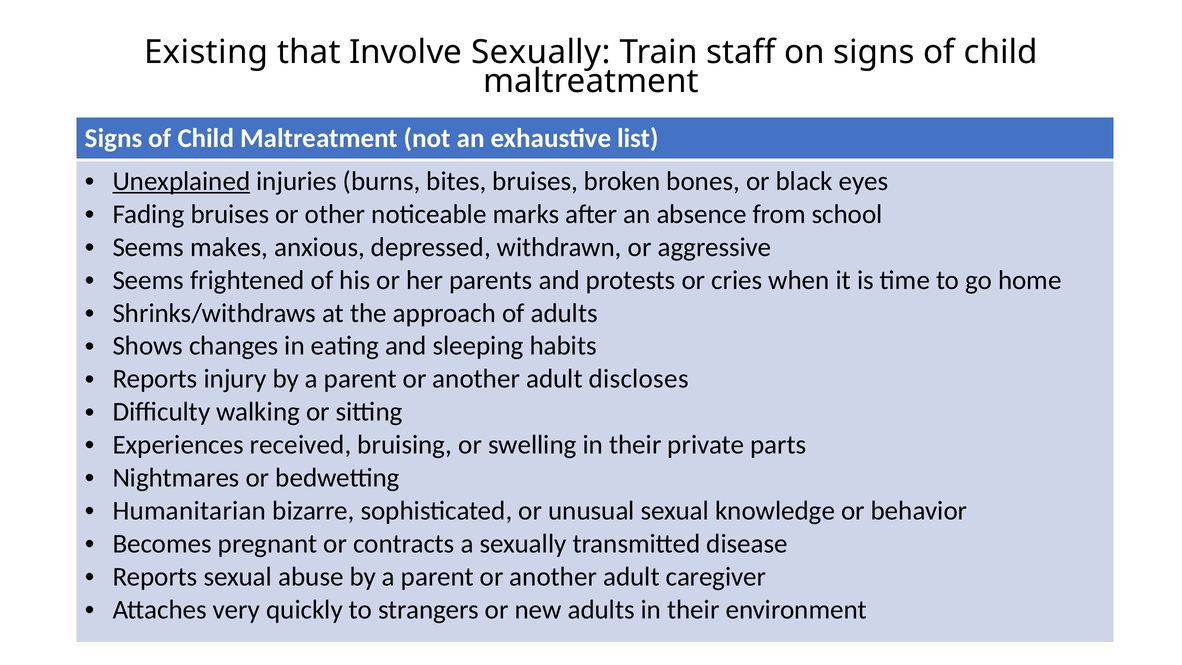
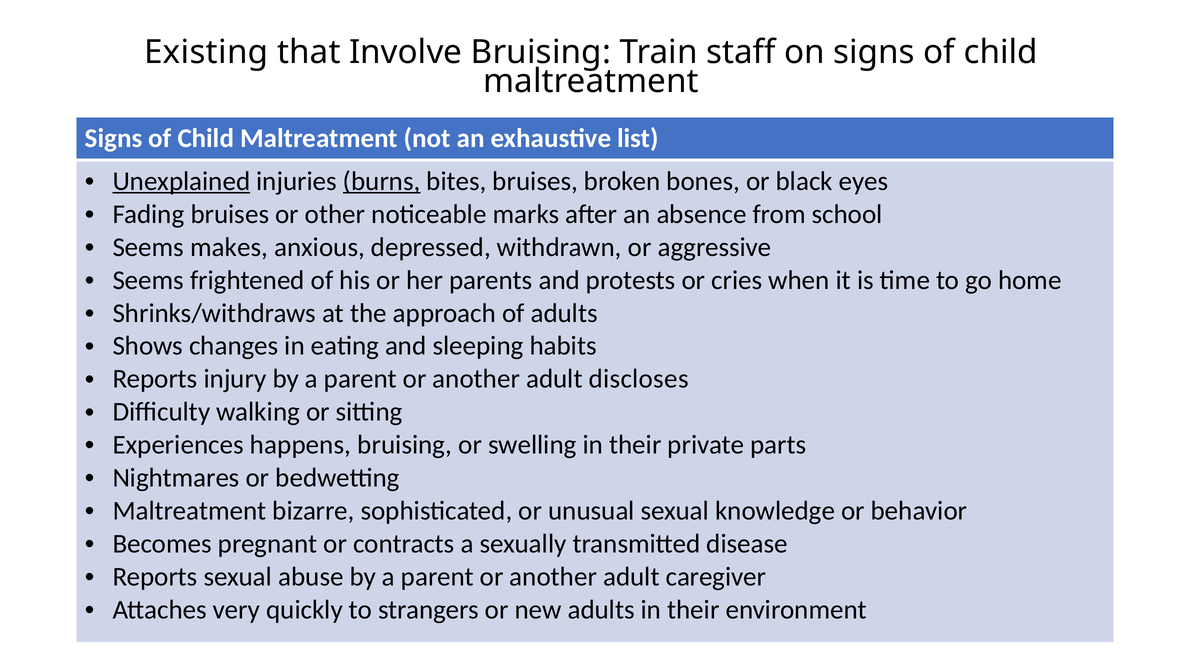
Involve Sexually: Sexually -> Bruising
burns underline: none -> present
received: received -> happens
Humanitarian at (189, 511): Humanitarian -> Maltreatment
